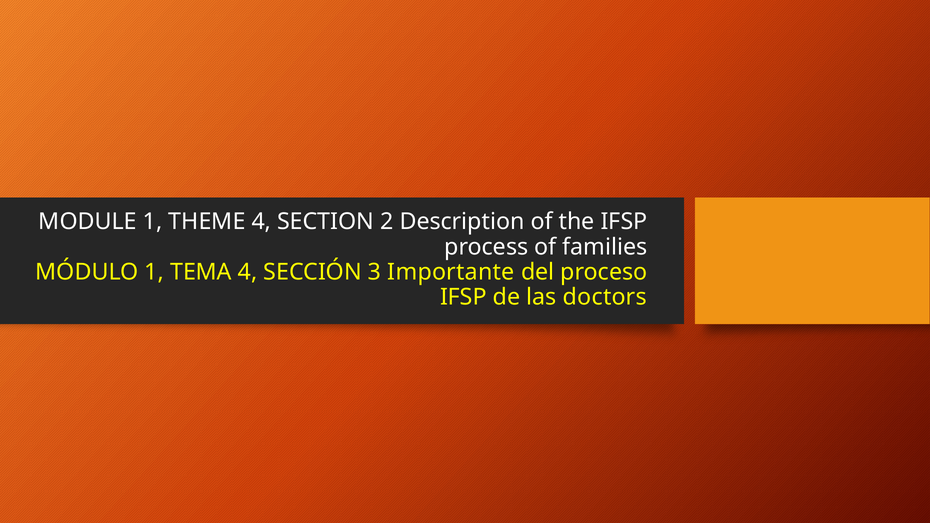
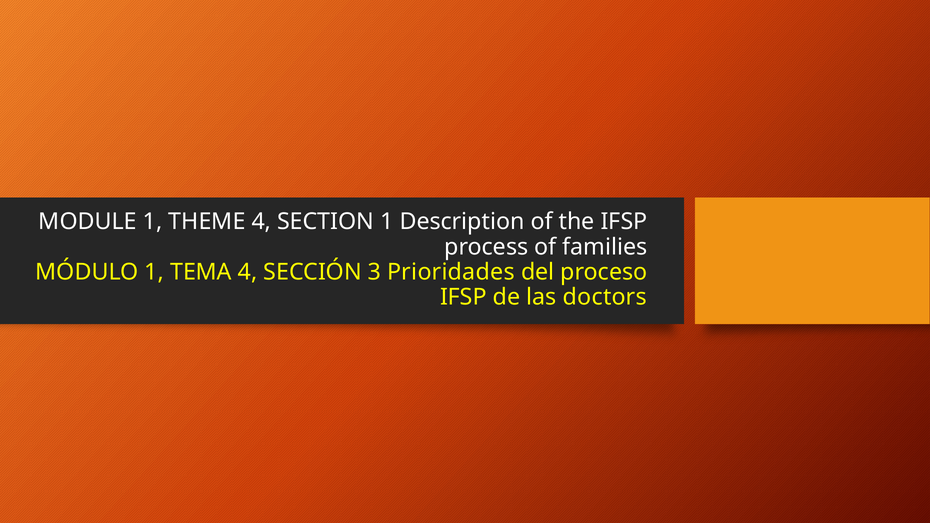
SECTION 2: 2 -> 1
Importante: Importante -> Prioridades
